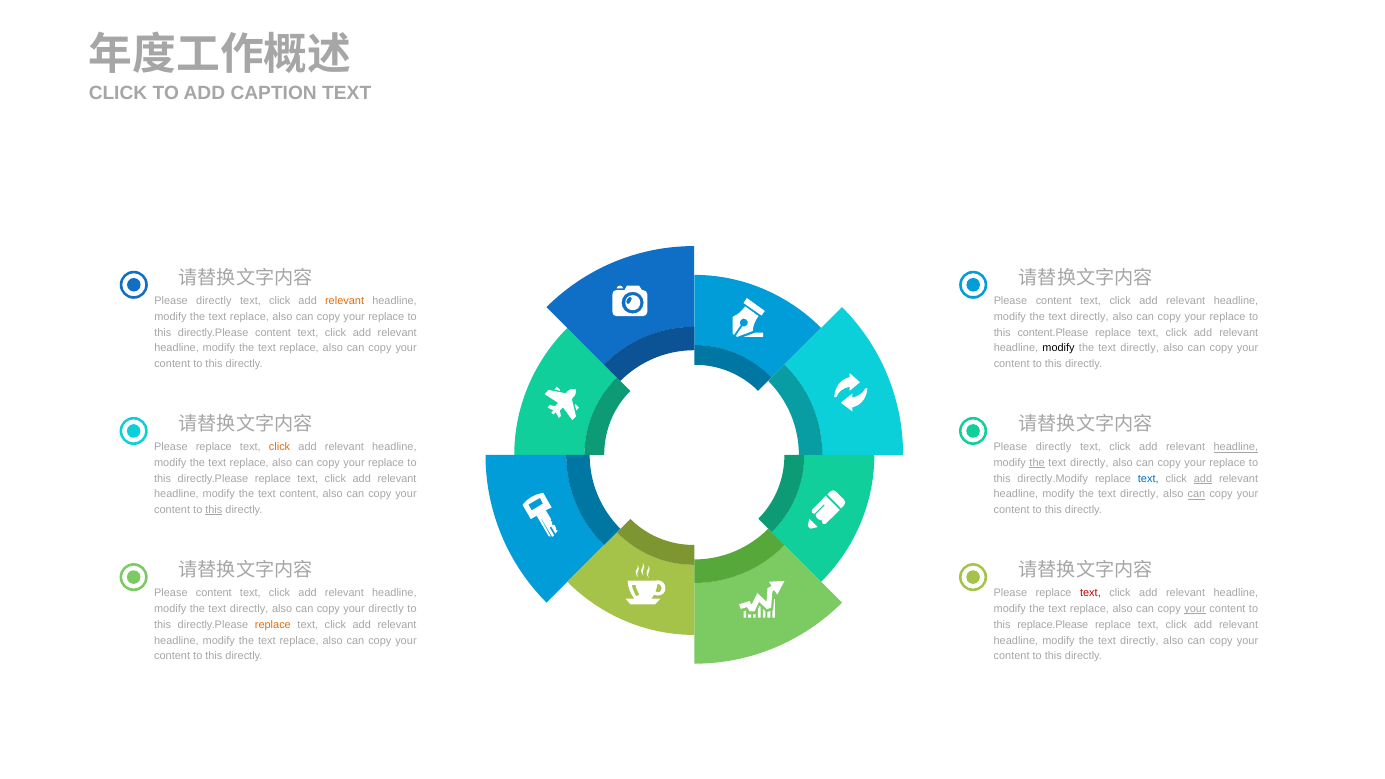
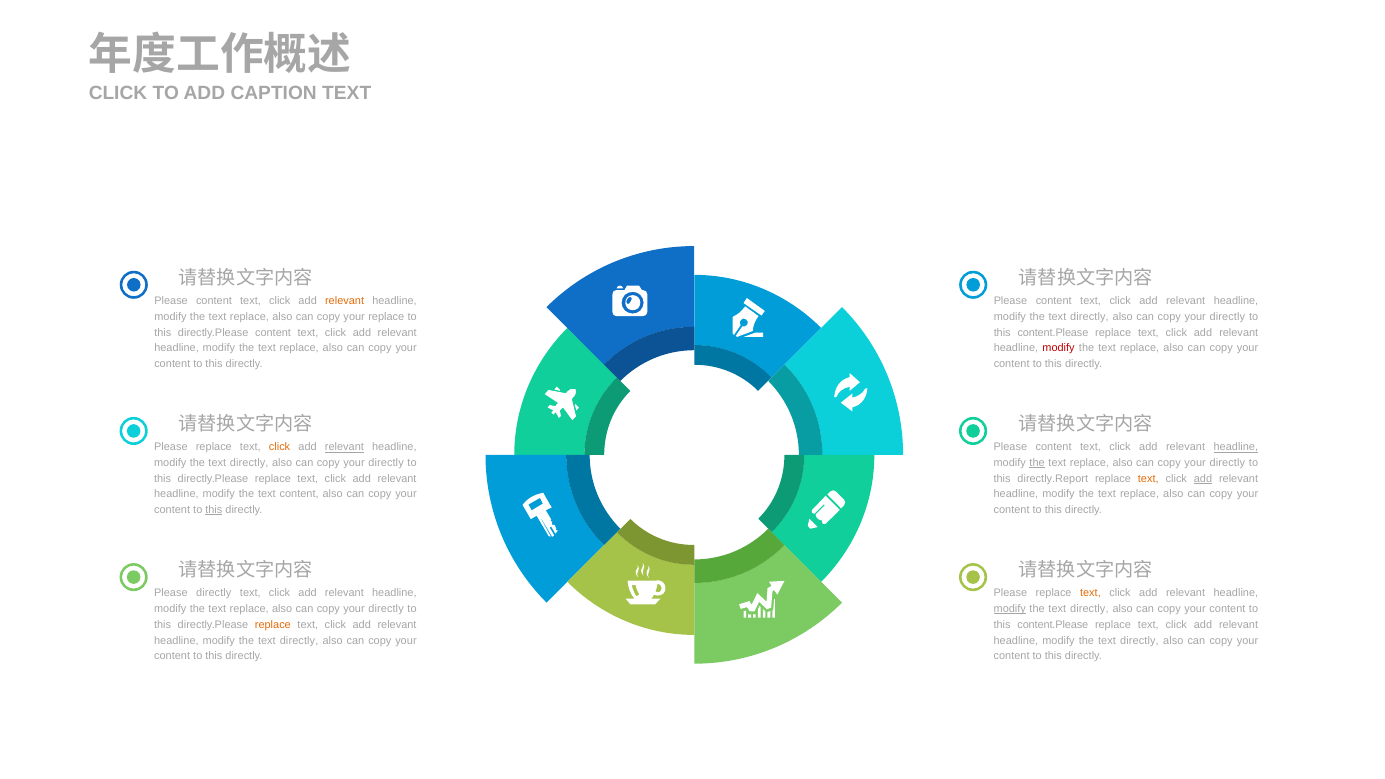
directly at (214, 301): directly -> content
replace at (1227, 317): replace -> directly
modify at (1059, 348) colour: black -> red
directly at (1140, 348): directly -> replace
relevant at (344, 447) underline: none -> present
directly at (1054, 447): directly -> content
replace at (249, 463): replace -> directly
replace at (386, 463): replace -> directly
directly at (1089, 463): directly -> replace
replace at (1227, 463): replace -> directly
directly.Modify: directly.Modify -> directly.Report
text at (1148, 479) colour: blue -> orange
directly at (1139, 494): directly -> replace
can at (1196, 494) underline: present -> none
content at (214, 593): content -> directly
text at (1090, 593) colour: red -> orange
directly at (249, 609): directly -> replace
modify at (1010, 609) underline: none -> present
replace at (1089, 609): replace -> directly
your at (1195, 609) underline: present -> none
replace.Please at (1053, 625): replace.Please -> content.Please
replace at (299, 641): replace -> directly
